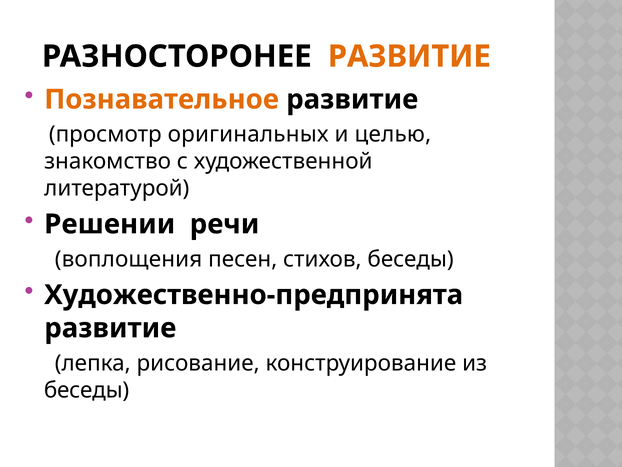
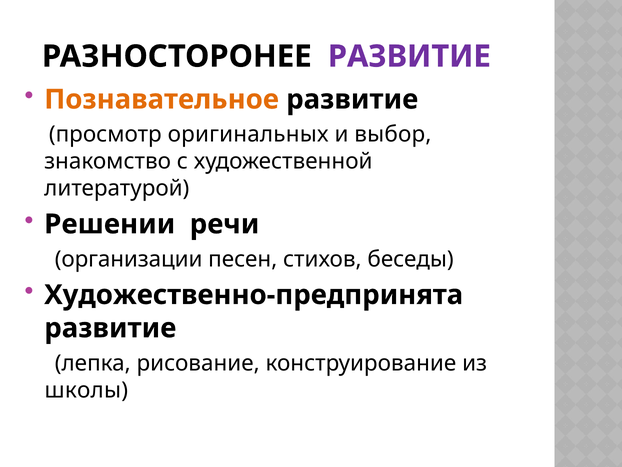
РАЗВИТИЕ at (409, 56) colour: orange -> purple
целью: целью -> выбор
воплощения: воплощения -> организации
беседы at (87, 390): беседы -> школы
